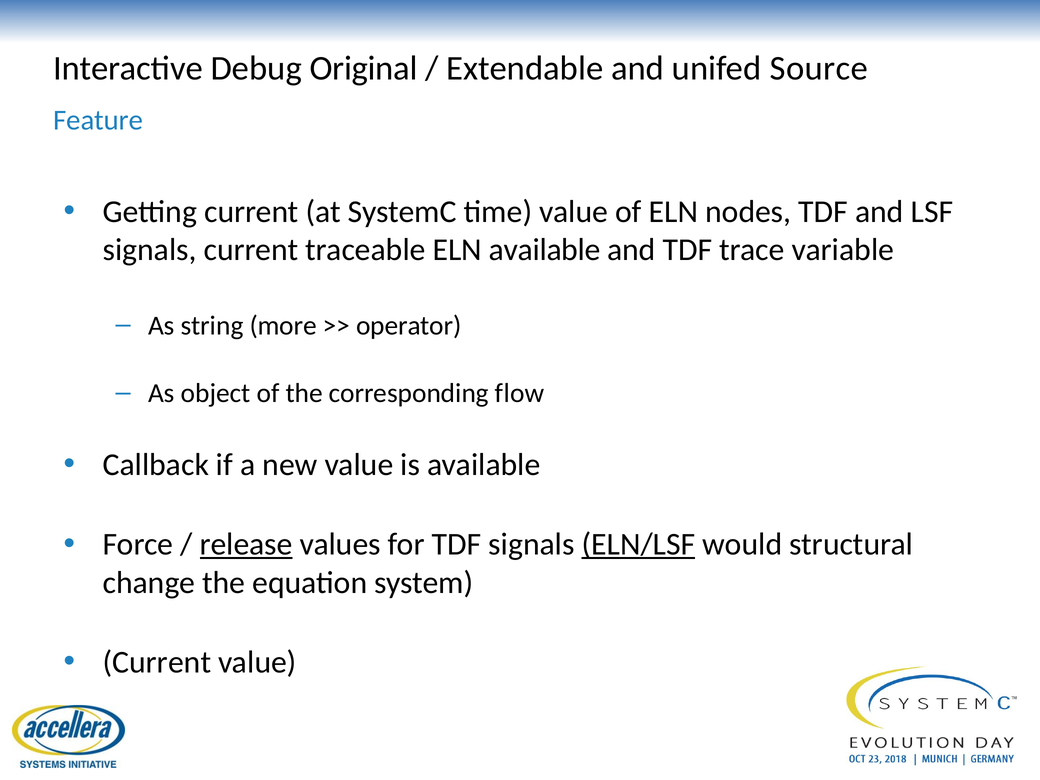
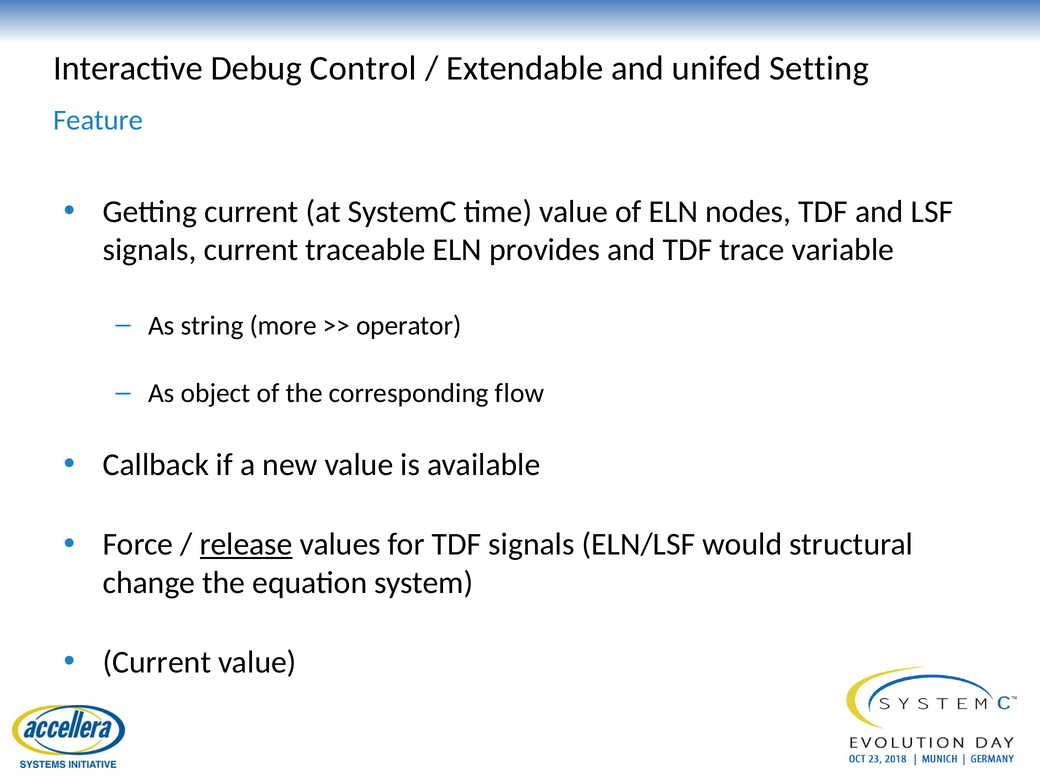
Original: Original -> Control
Source: Source -> Setting
ELN available: available -> provides
ELN/LSF underline: present -> none
